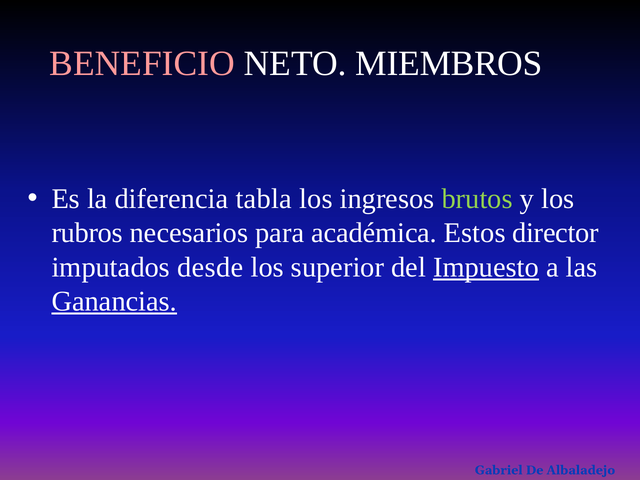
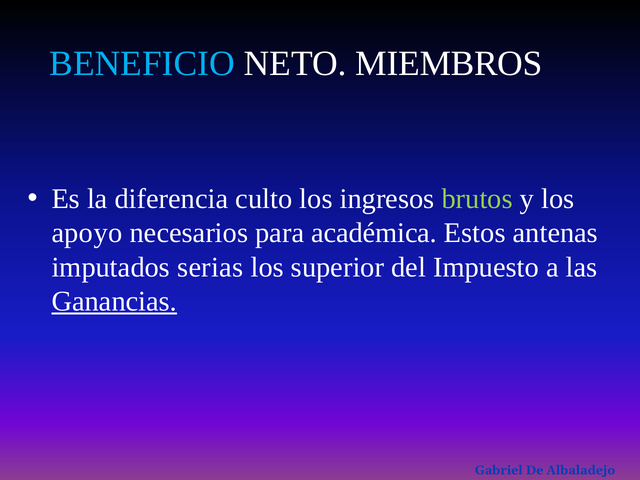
BENEFICIO colour: pink -> light blue
tabla: tabla -> culto
rubros: rubros -> apoyo
director: director -> antenas
desde: desde -> serias
Impuesto underline: present -> none
